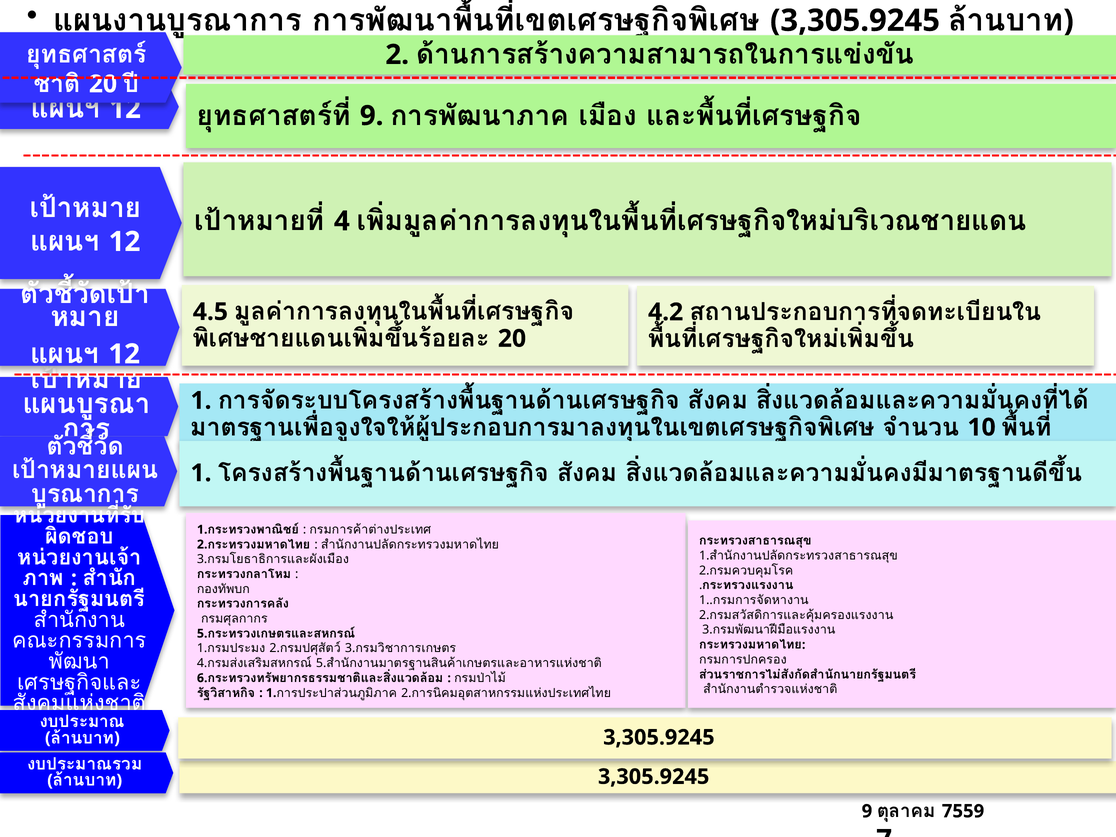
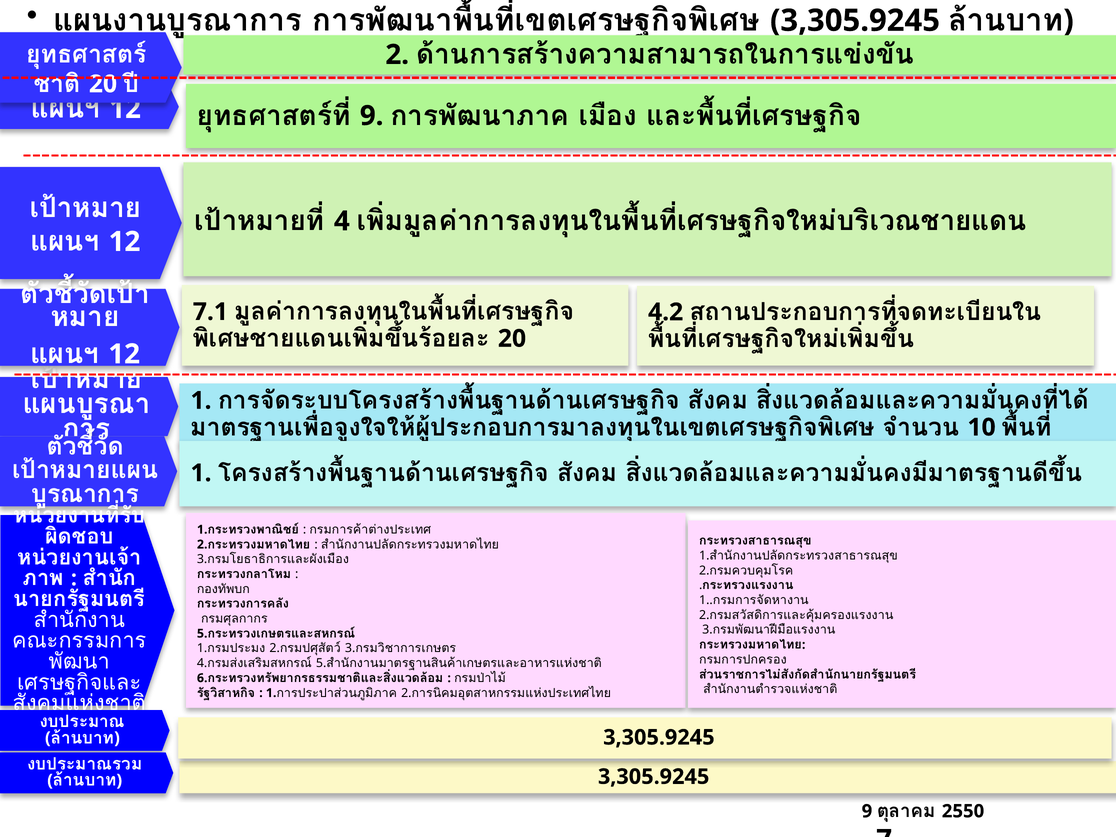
4.5: 4.5 -> 7.1
7559: 7559 -> 2550
